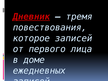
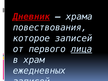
тремя: тремя -> храма
лица underline: none -> present
доме: доме -> храм
